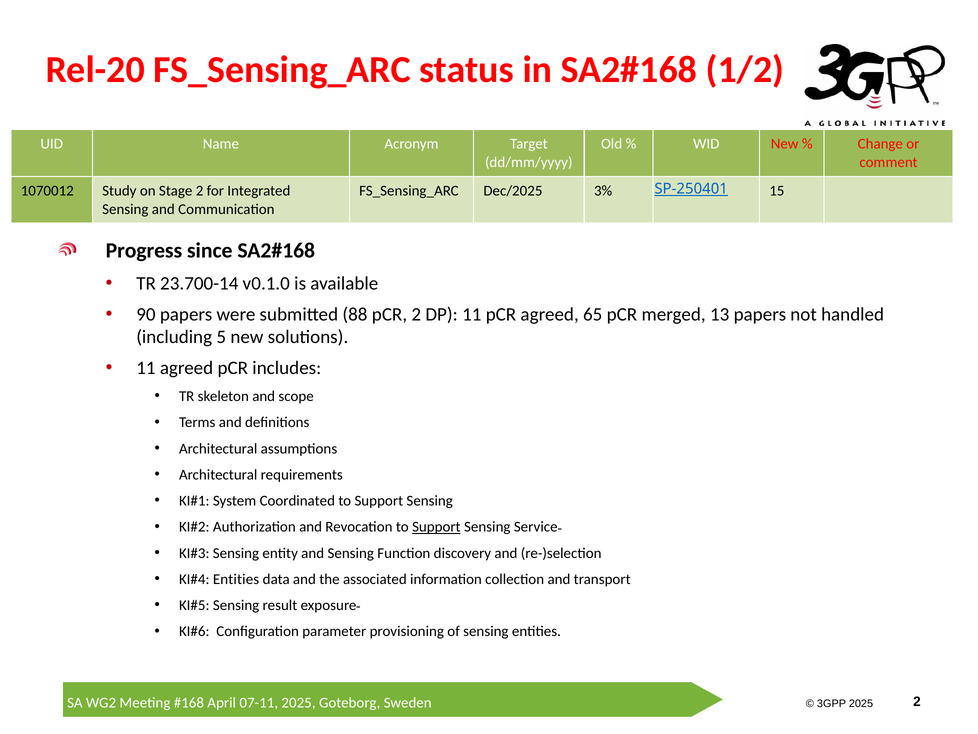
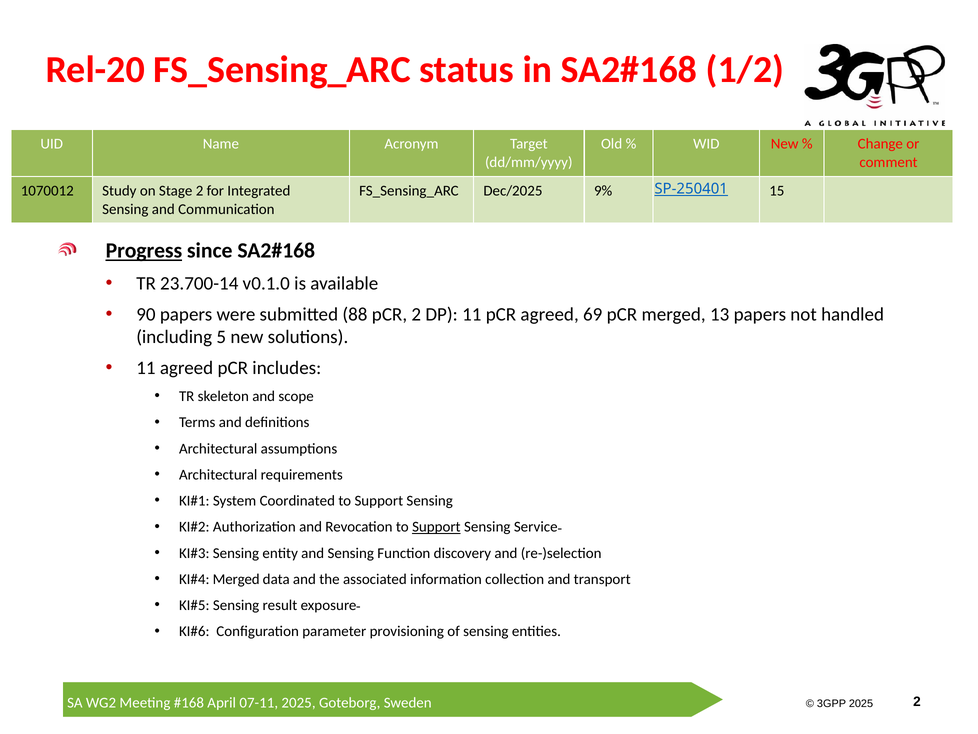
3%: 3% -> 9%
Progress underline: none -> present
65: 65 -> 69
Entities at (236, 579): Entities -> Merged
